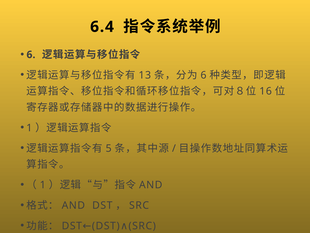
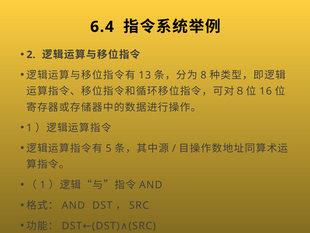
6 at (31, 55): 6 -> 2
6 at (203, 75): 6 -> 8
